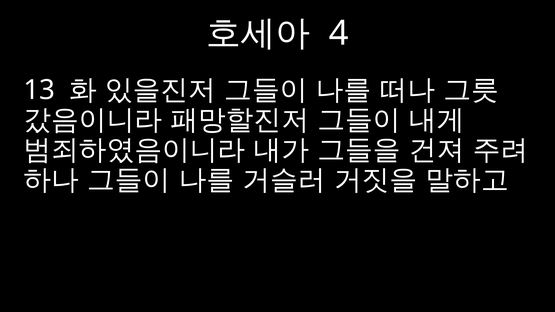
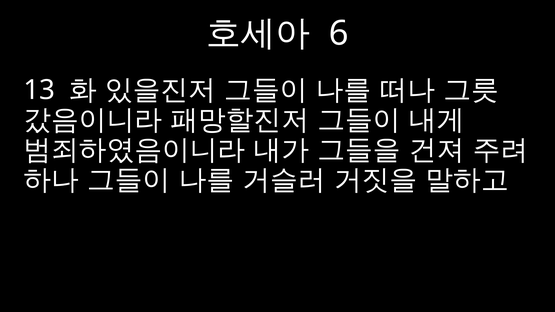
4: 4 -> 6
